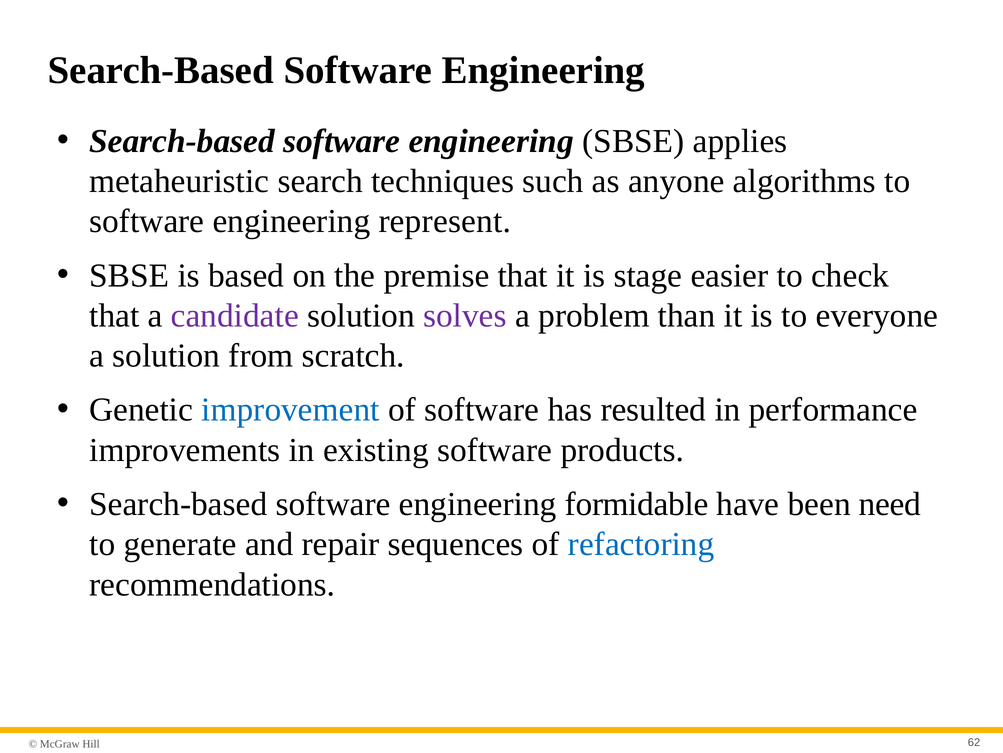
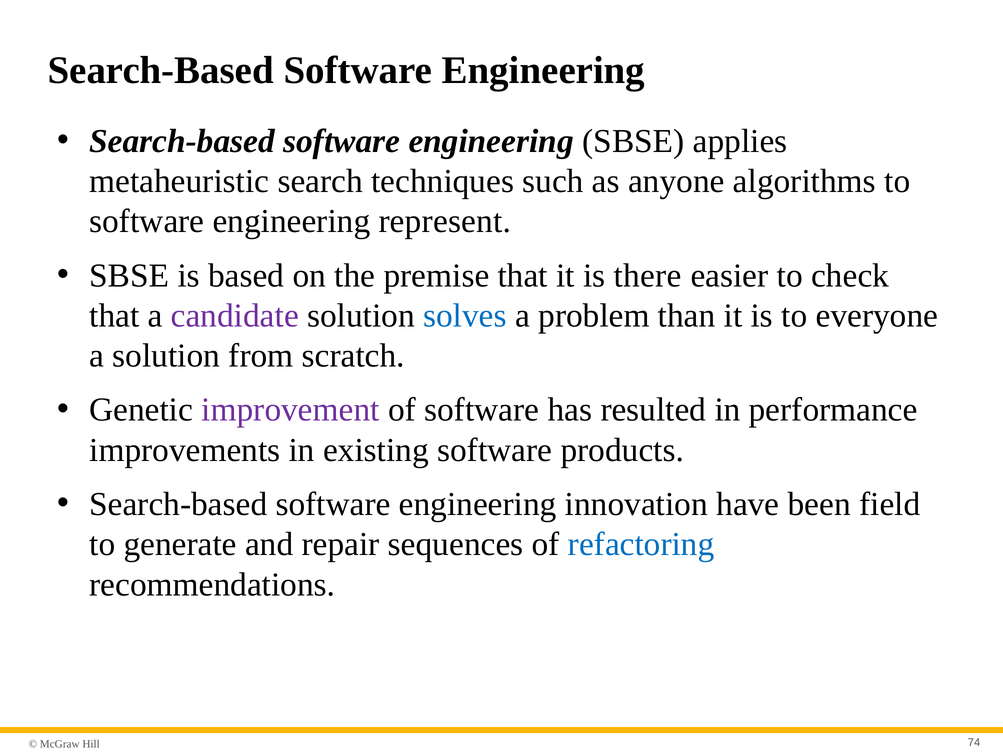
stage: stage -> there
solves colour: purple -> blue
improvement colour: blue -> purple
formidable: formidable -> innovation
need: need -> field
62: 62 -> 74
